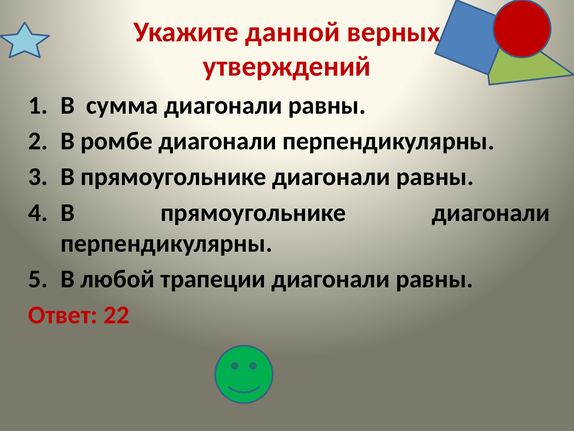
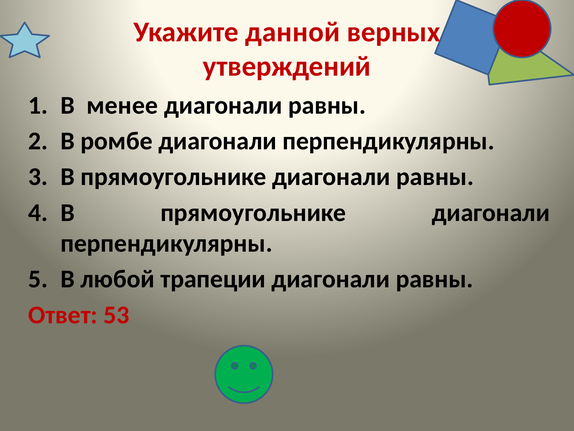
сумма: сумма -> менее
22: 22 -> 53
